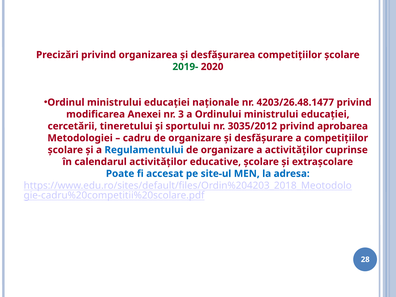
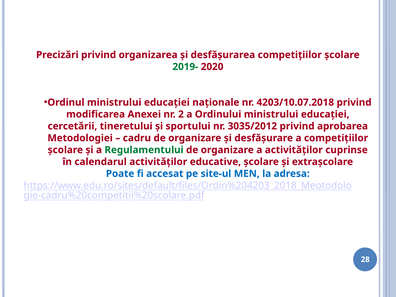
4203/26.48.1477: 4203/26.48.1477 -> 4203/10.07.2018
3: 3 -> 2
Regulamentului colour: blue -> green
